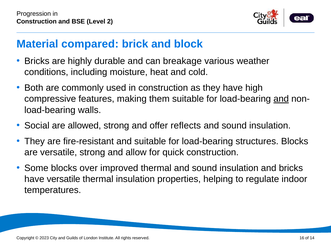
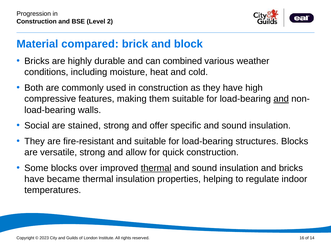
breakage: breakage -> combined
allowed: allowed -> stained
reflects: reflects -> specific
thermal at (156, 168) underline: none -> present
have versatile: versatile -> became
